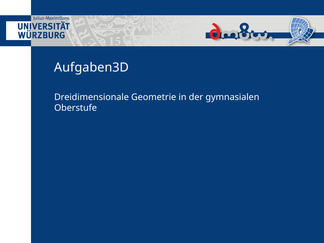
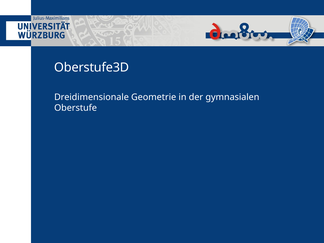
Aufgaben3D: Aufgaben3D -> Oberstufe3D
